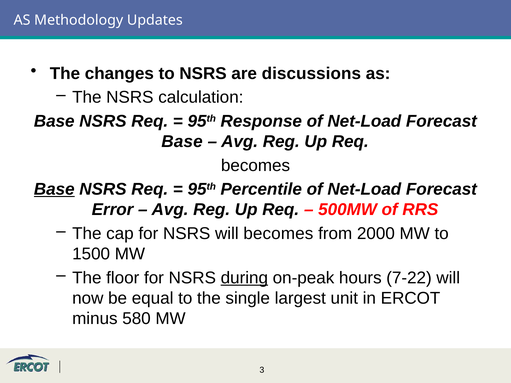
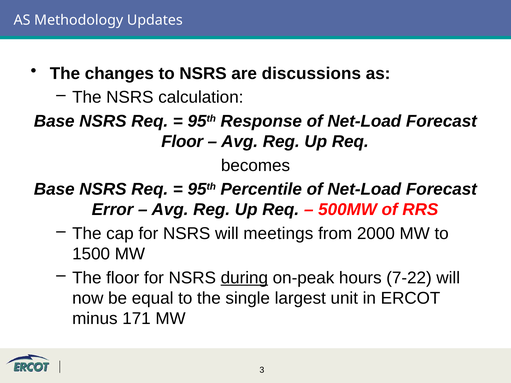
Base at (182, 142): Base -> Floor
Base at (54, 189) underline: present -> none
will becomes: becomes -> meetings
580: 580 -> 171
